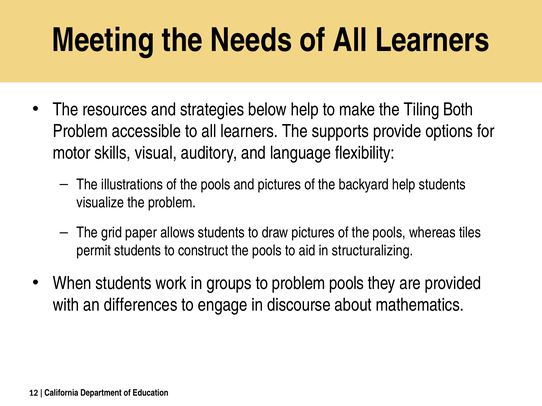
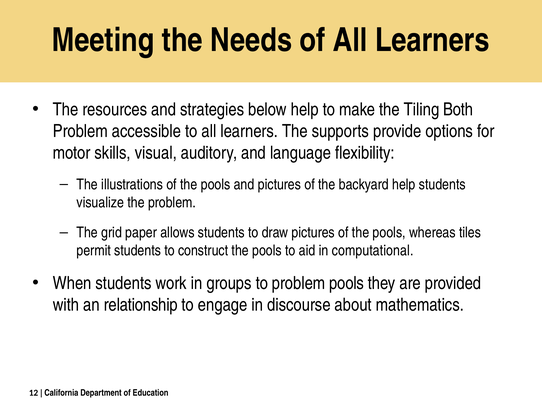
structuralizing: structuralizing -> computational
differences: differences -> relationship
